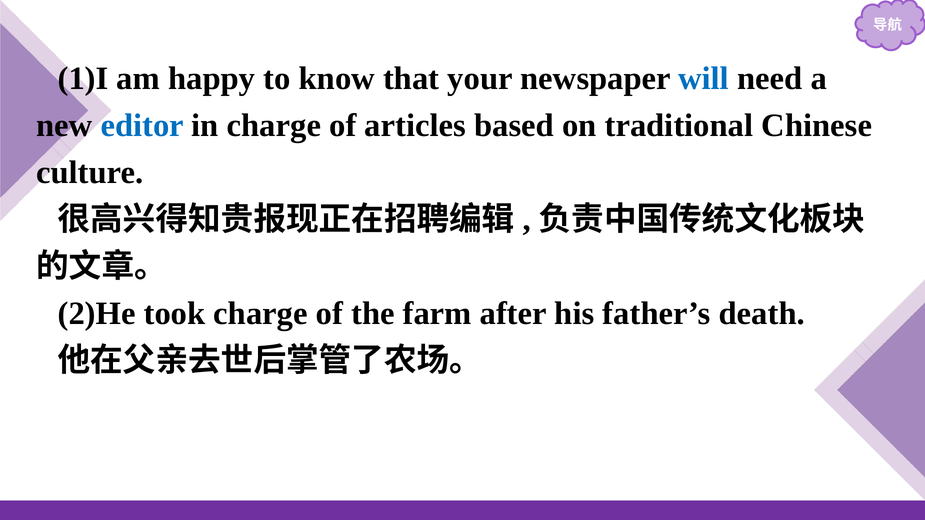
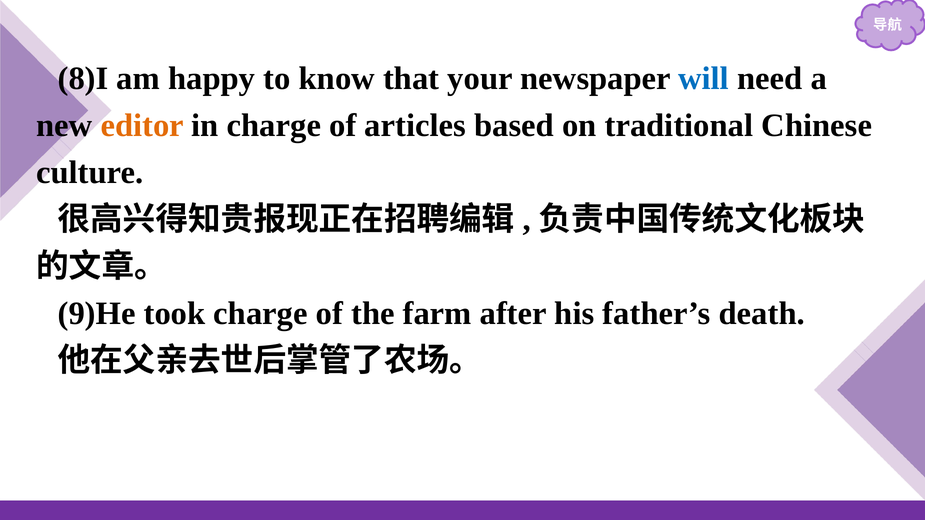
1)I: 1)I -> 8)I
editor colour: blue -> orange
2)He: 2)He -> 9)He
